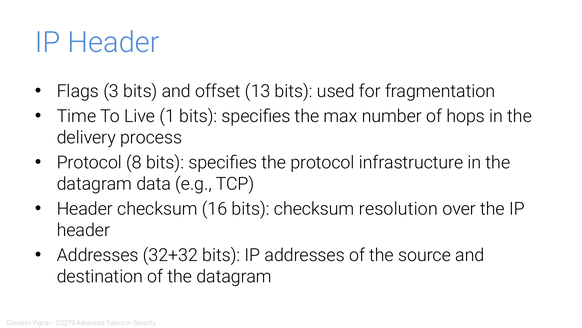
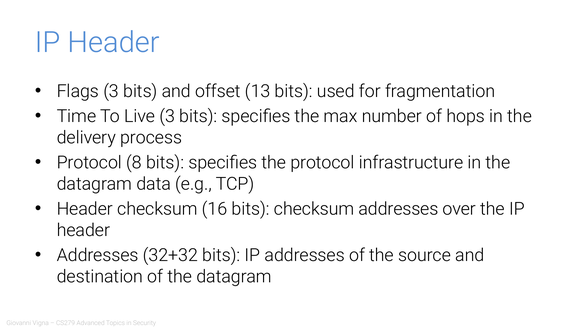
Live 1: 1 -> 3
checksum resolution: resolution -> addresses
